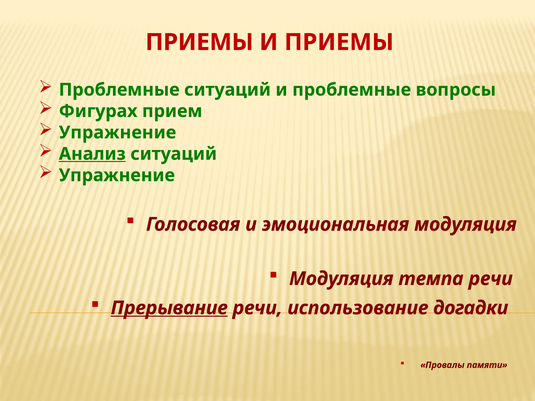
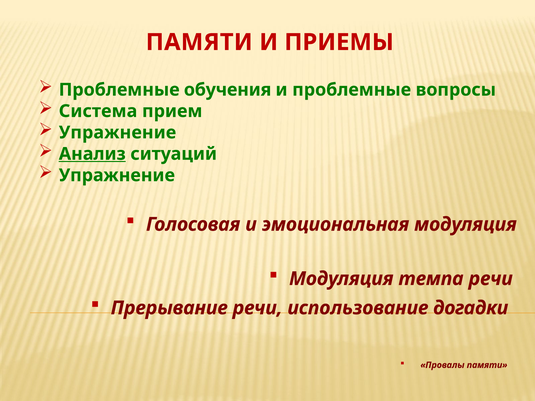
ПРИЕМЫ at (199, 42): ПРИЕМЫ -> ПАМЯТИ
Проблемные ситуаций: ситуаций -> обучения
Фигурах: Фигурах -> Система
Прерывание underline: present -> none
